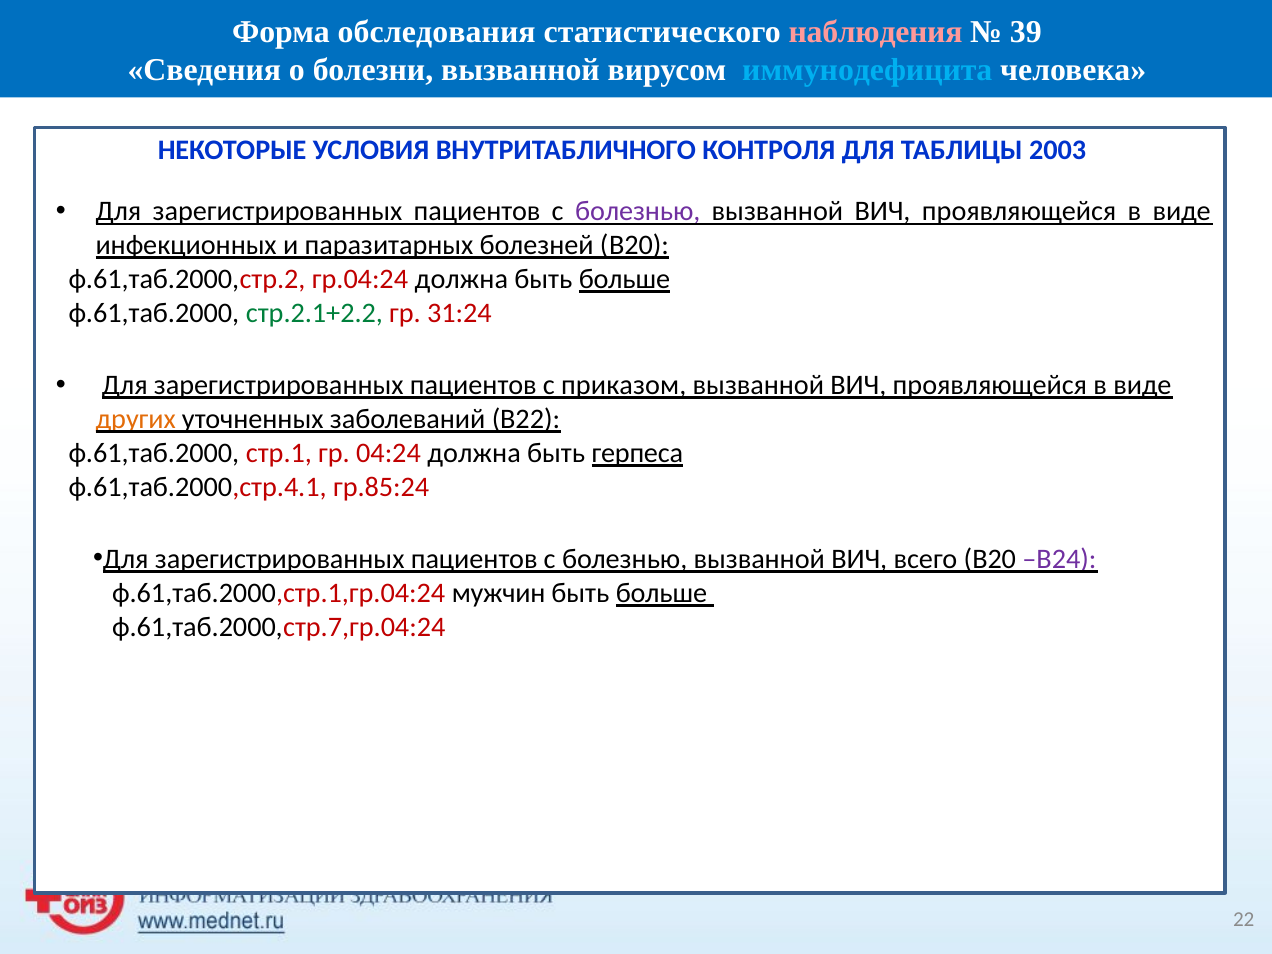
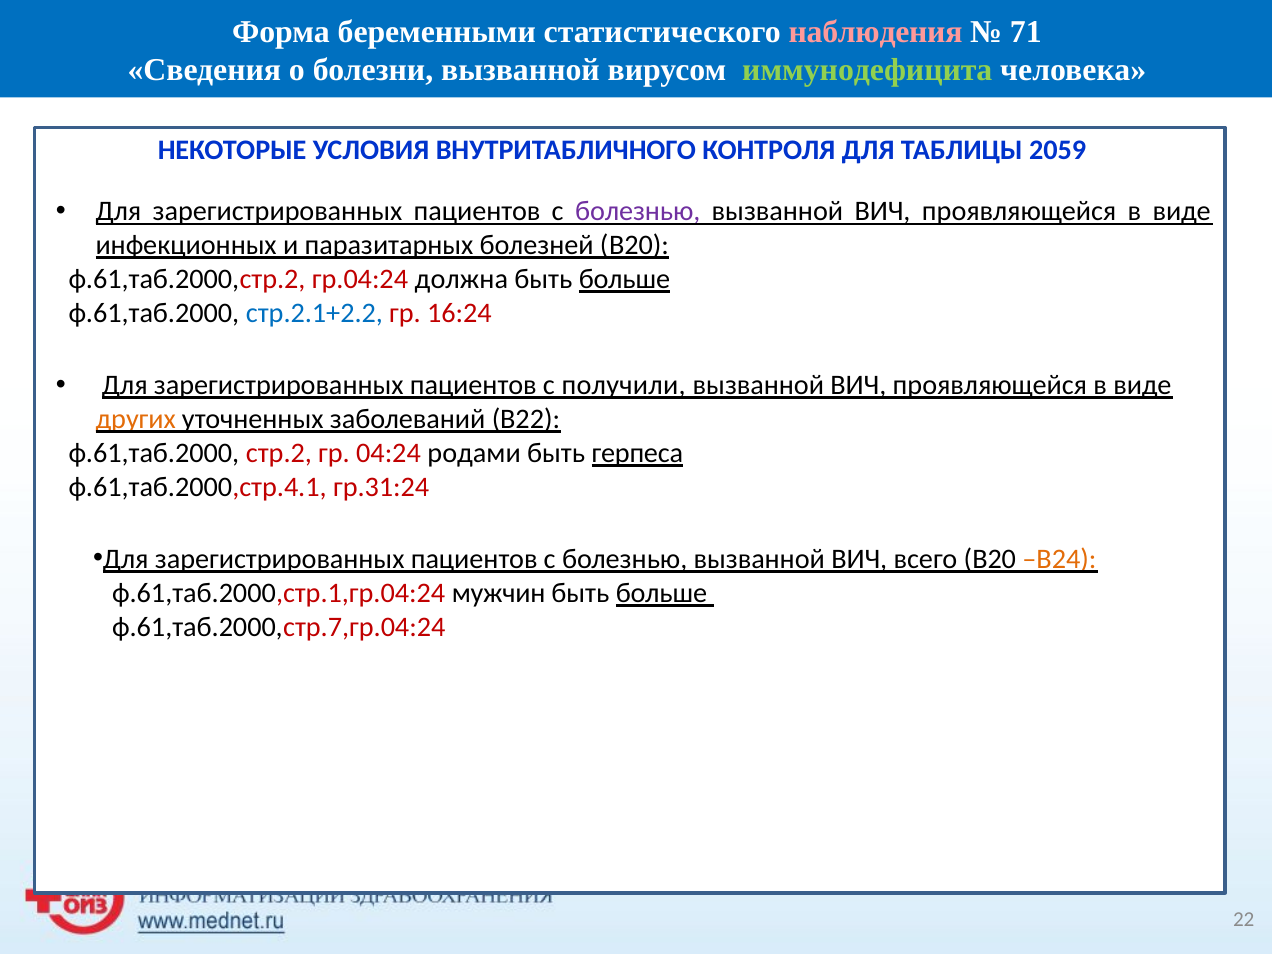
обследования: обследования -> беременными
39: 39 -> 71
иммунодефицита colour: light blue -> light green
2003: 2003 -> 2059
стр.2.1+2.2 colour: green -> blue
31:24: 31:24 -> 16:24
приказом: приказом -> получили
стр.1: стр.1 -> стр.2
04:24 должна: должна -> родами
гр.85:24: гр.85:24 -> гр.31:24
В24 colour: purple -> orange
